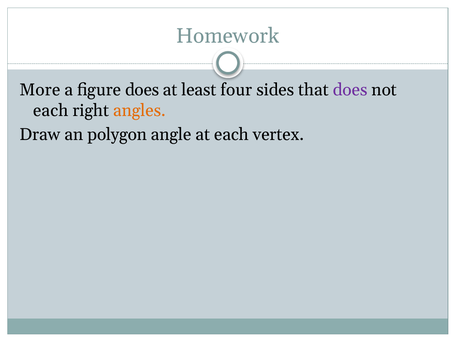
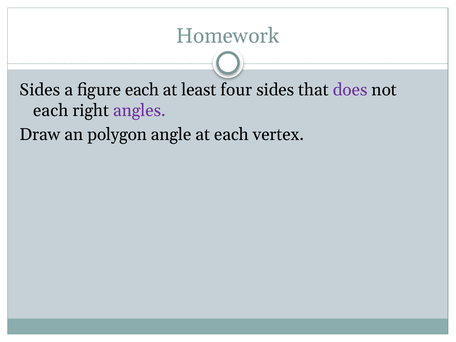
More at (40, 90): More -> Sides
figure does: does -> each
angles colour: orange -> purple
